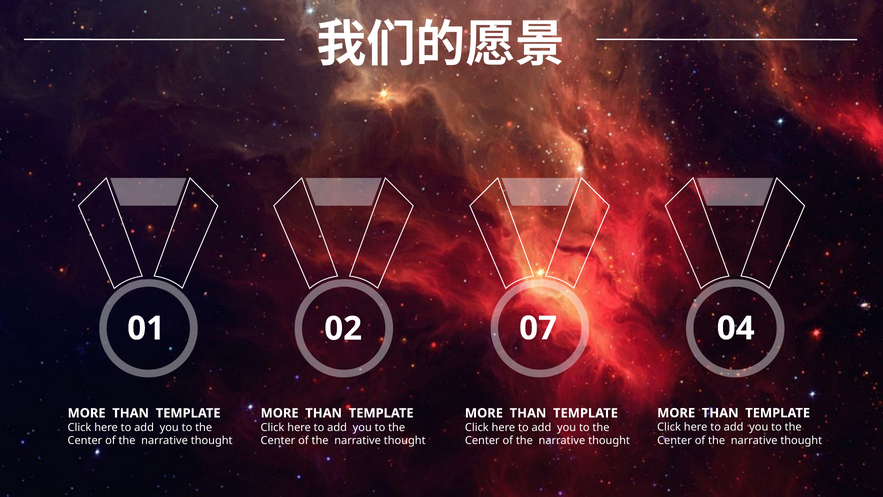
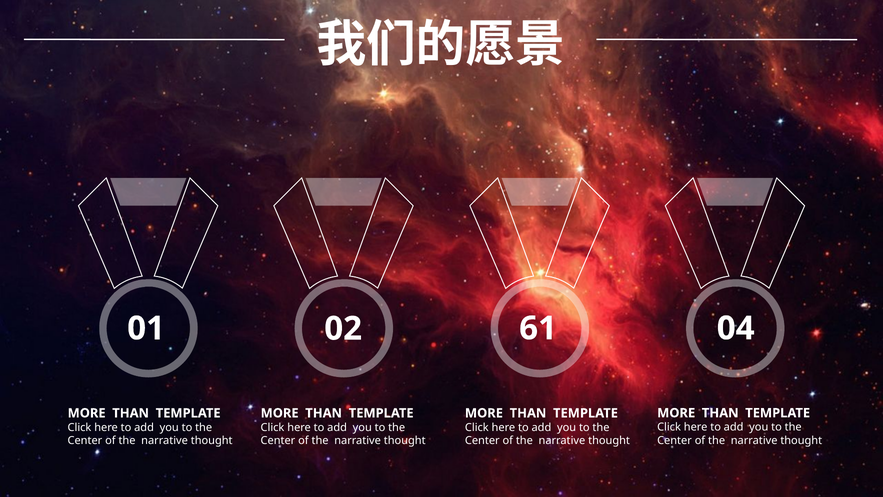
07: 07 -> 61
